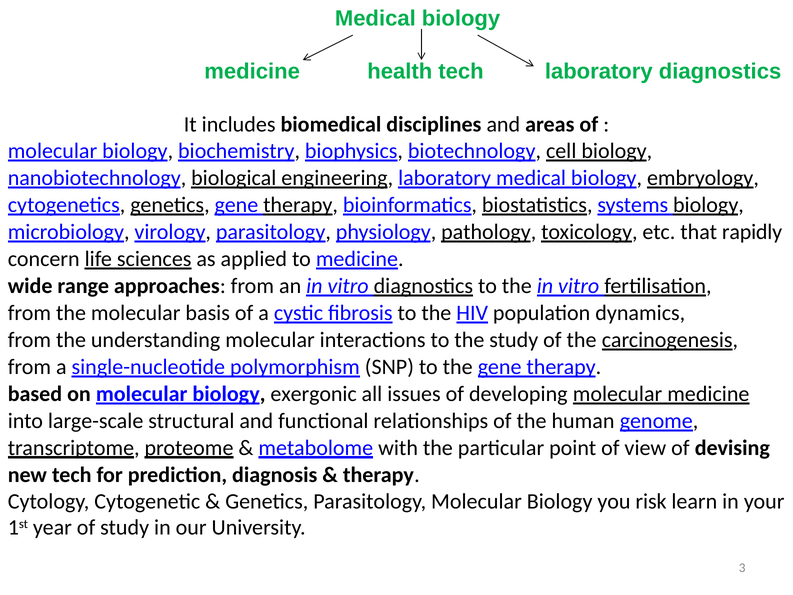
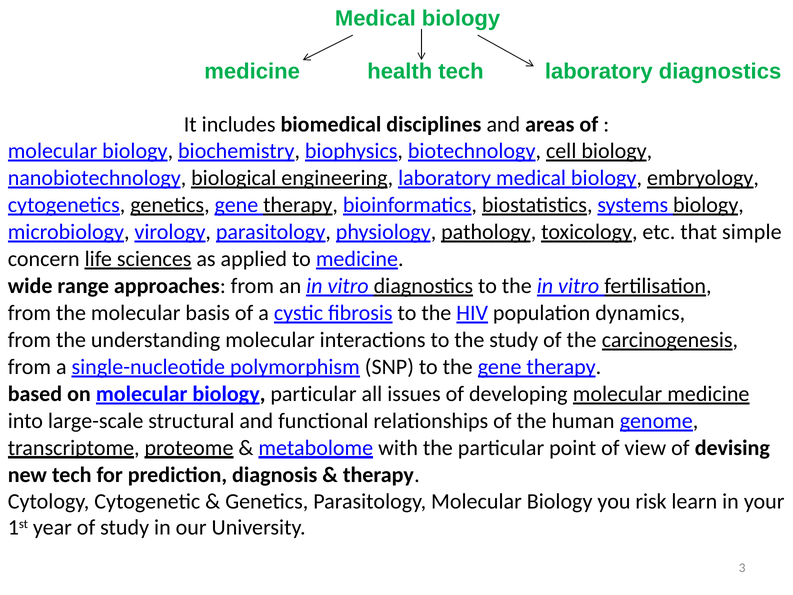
rapidly: rapidly -> simple
biology exergonic: exergonic -> particular
